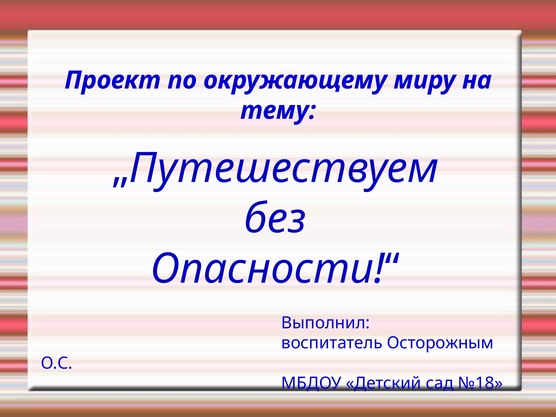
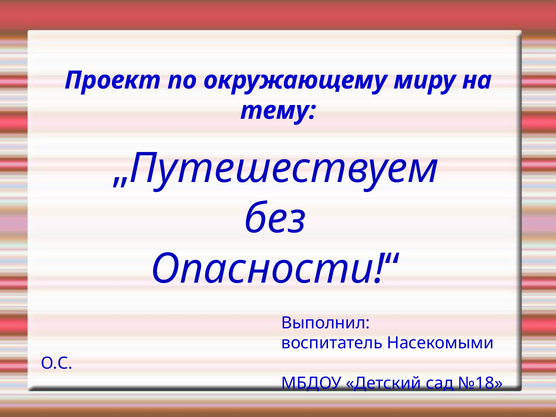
Осторожным: Осторожным -> Насекомыми
